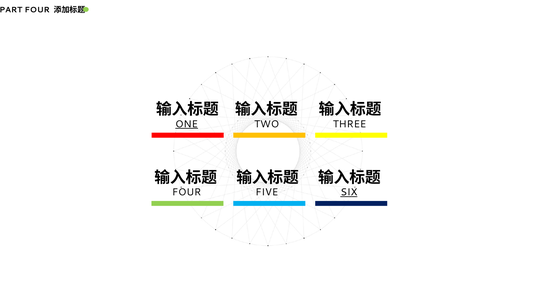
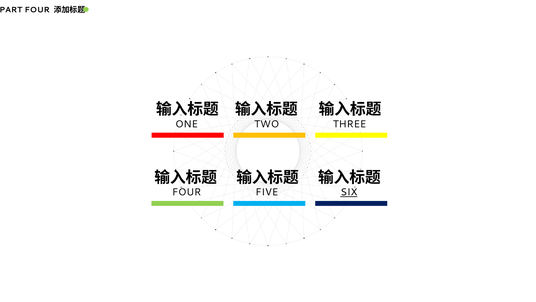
ONE underline: present -> none
